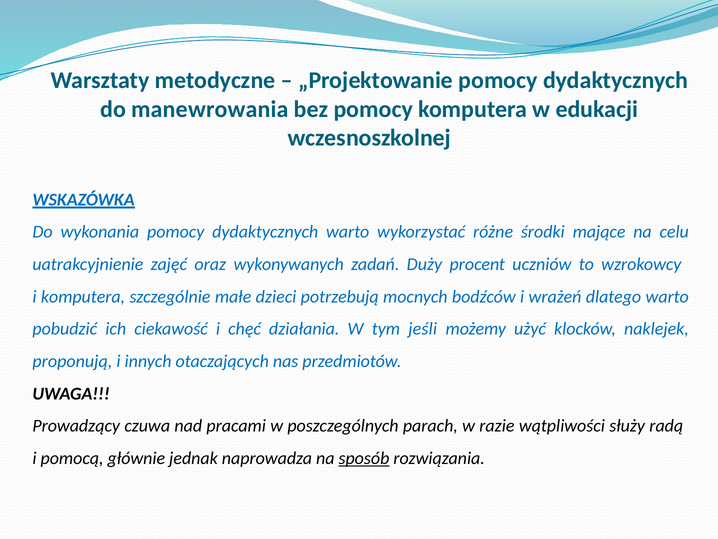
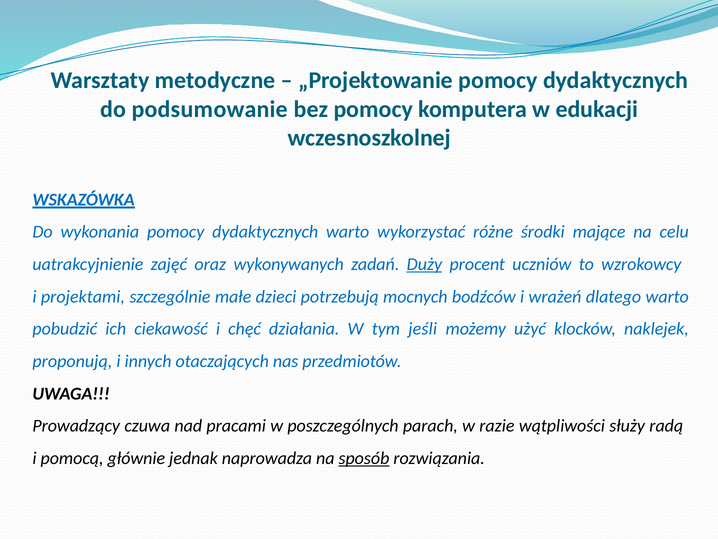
manewrowania: manewrowania -> podsumowanie
Duży underline: none -> present
i komputera: komputera -> projektami
